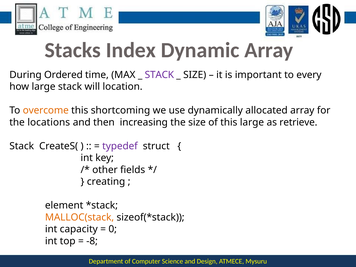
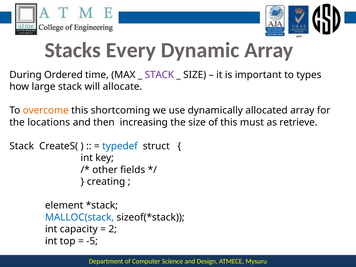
Index: Index -> Every
every: every -> types
location: location -> allocate
this large: large -> must
typedef colour: purple -> blue
MALLOC(stack colour: orange -> blue
0: 0 -> 2
-8: -8 -> -5
